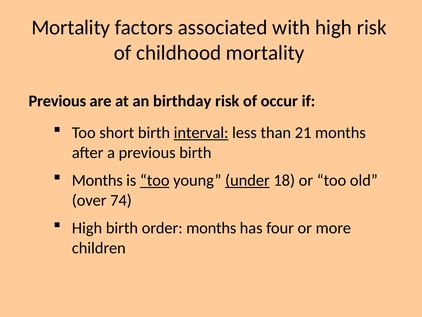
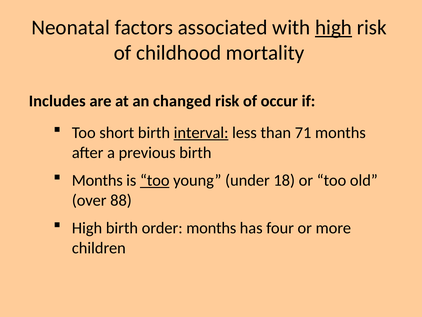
Mortality at (71, 27): Mortality -> Neonatal
high at (334, 27) underline: none -> present
Previous at (57, 101): Previous -> Includes
birthday: birthday -> changed
21: 21 -> 71
under underline: present -> none
74: 74 -> 88
